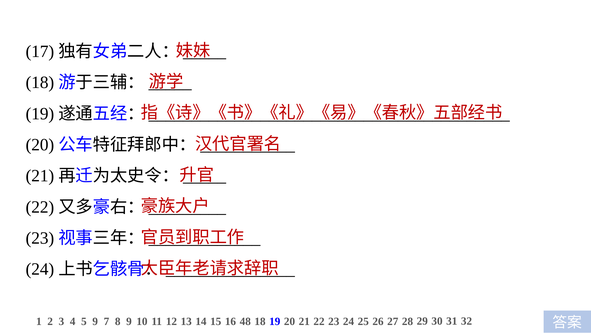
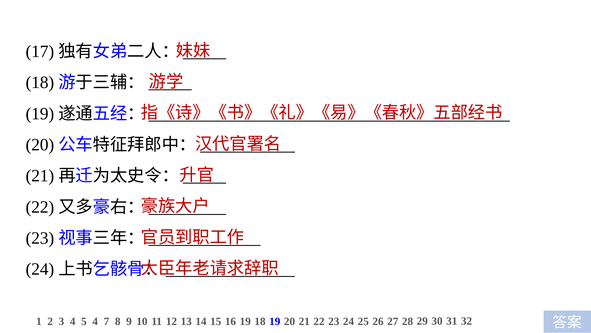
5 9: 9 -> 4
16 48: 48 -> 19
